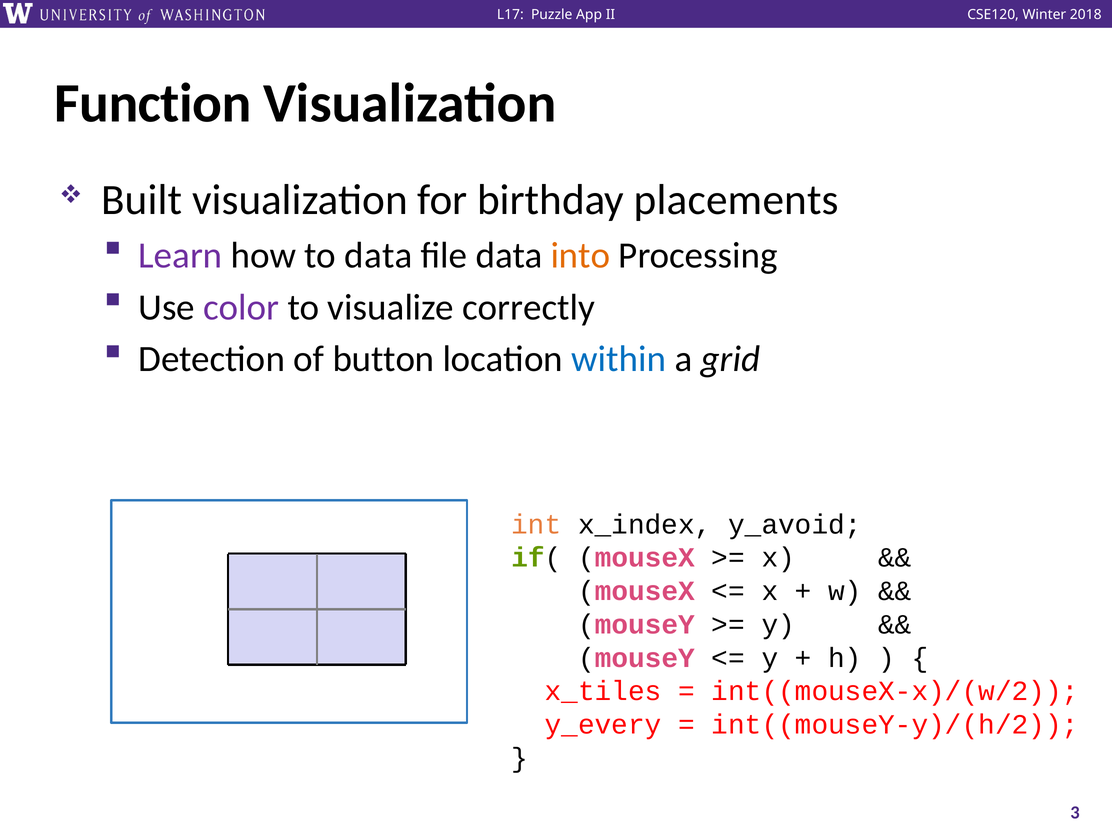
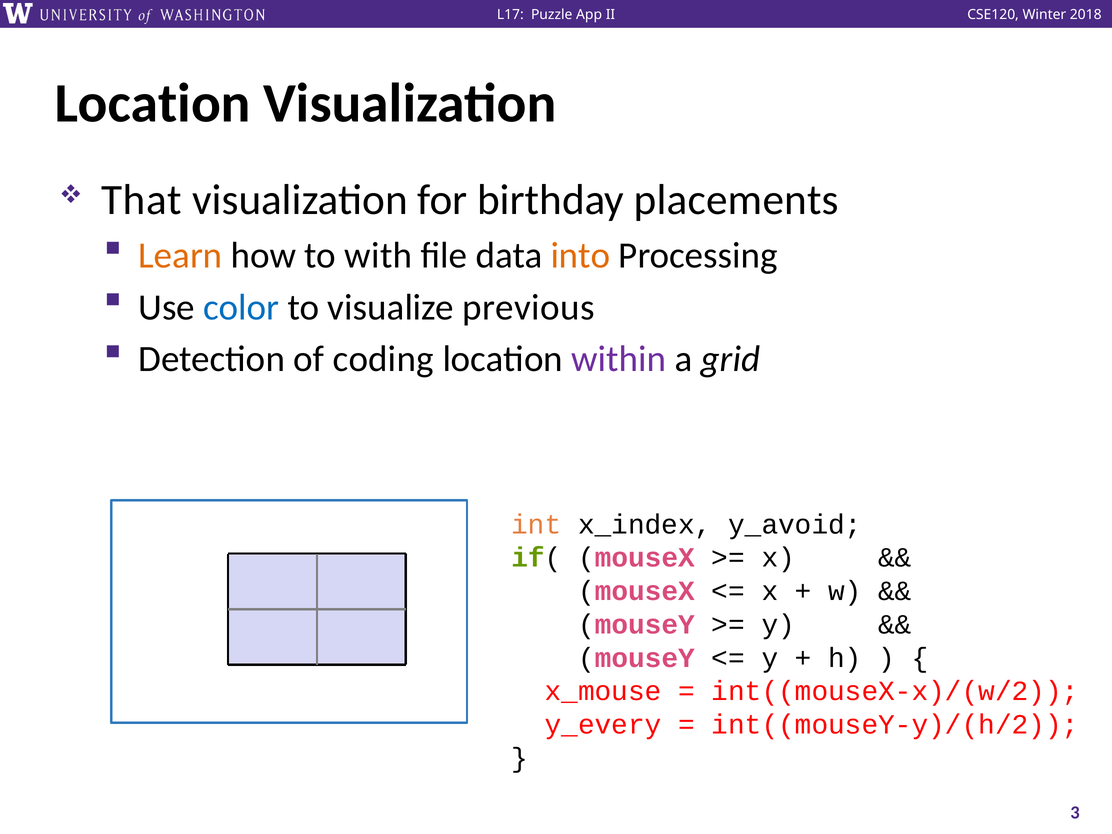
Function at (153, 103): Function -> Location
Built: Built -> That
Learn colour: purple -> orange
to data: data -> with
color colour: purple -> blue
correctly: correctly -> previous
button: button -> coding
within colour: blue -> purple
x_tiles: x_tiles -> x_mouse
